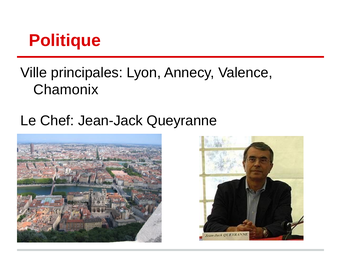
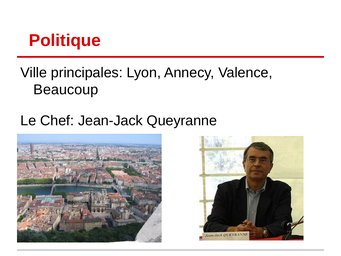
Chamonix: Chamonix -> Beaucoup
